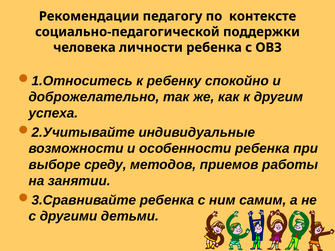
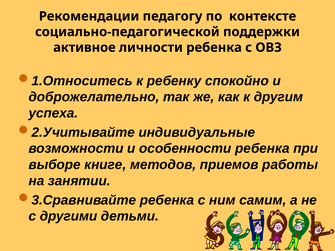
человека: человека -> активное
среду: среду -> книге
